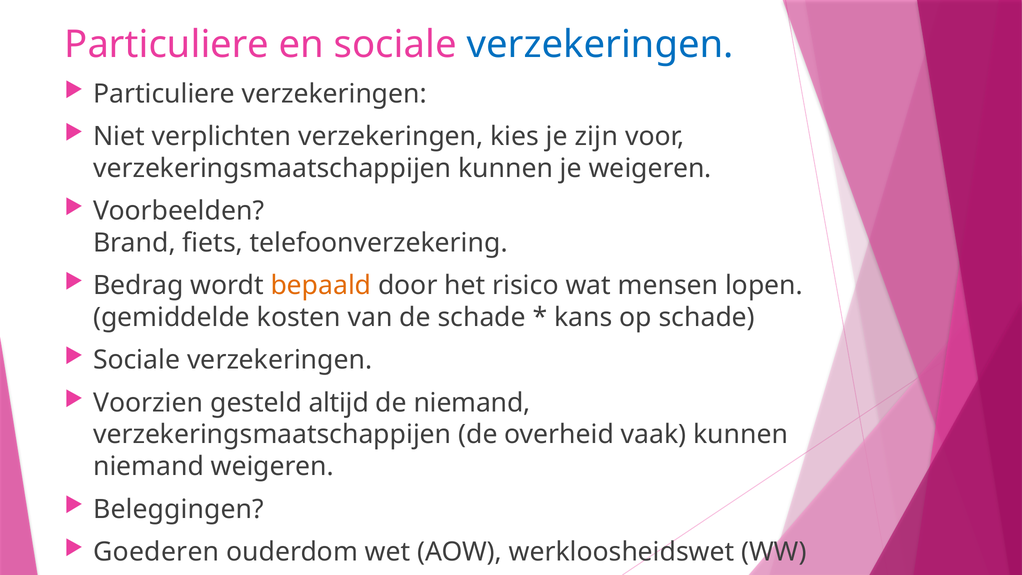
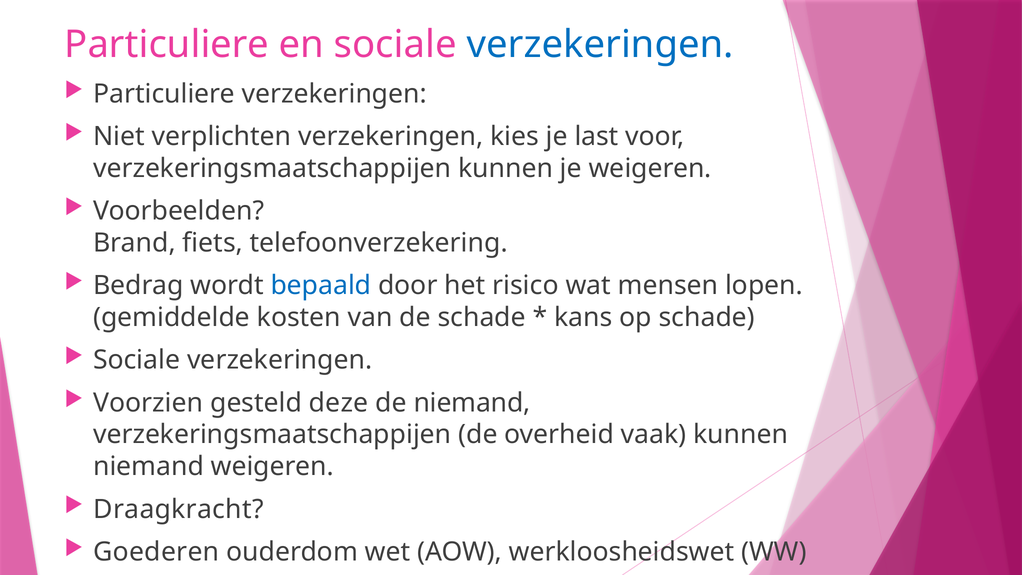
zijn: zijn -> last
bepaald colour: orange -> blue
altijd: altijd -> deze
Beleggingen at (179, 509): Beleggingen -> Draagkracht
